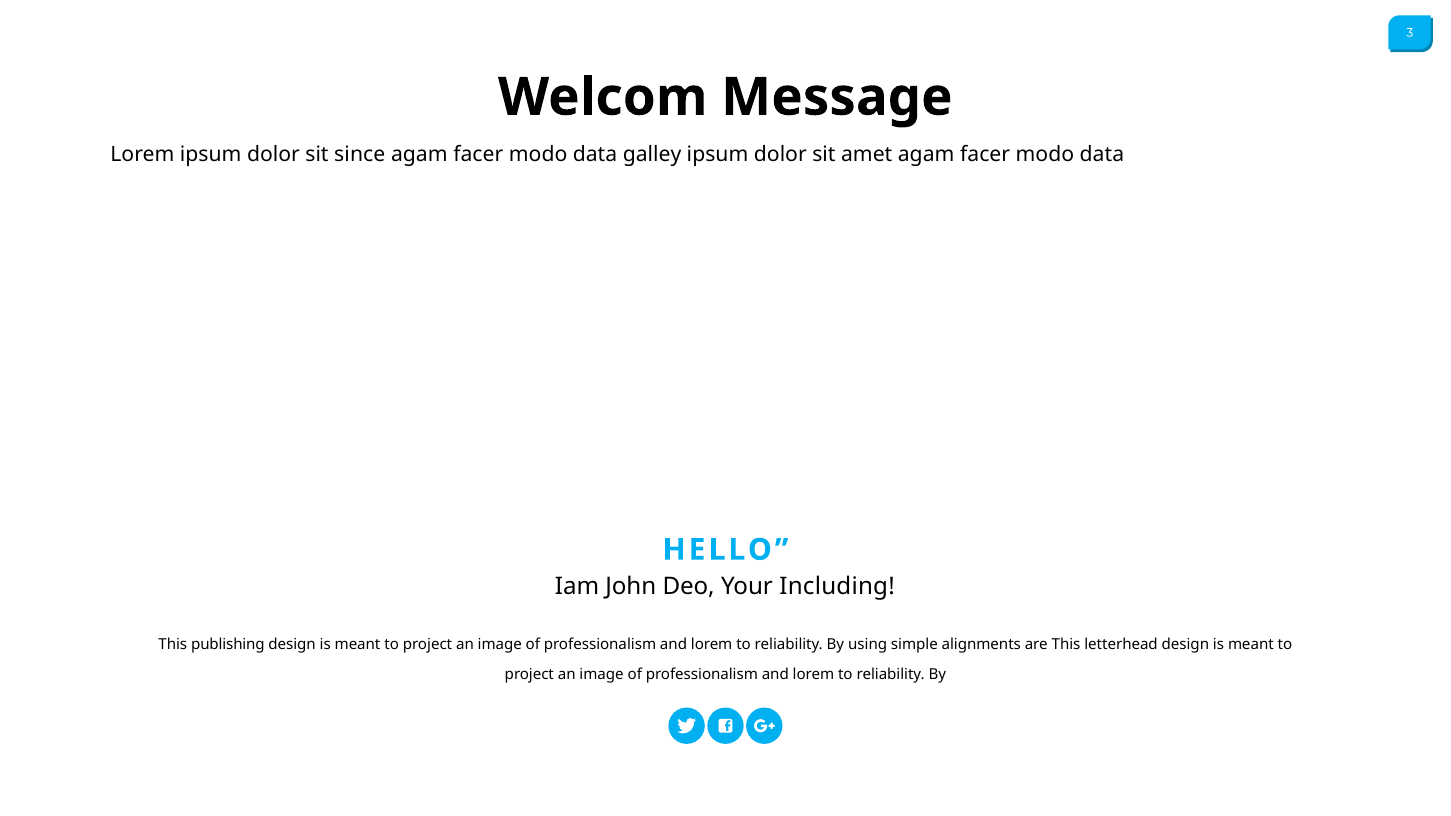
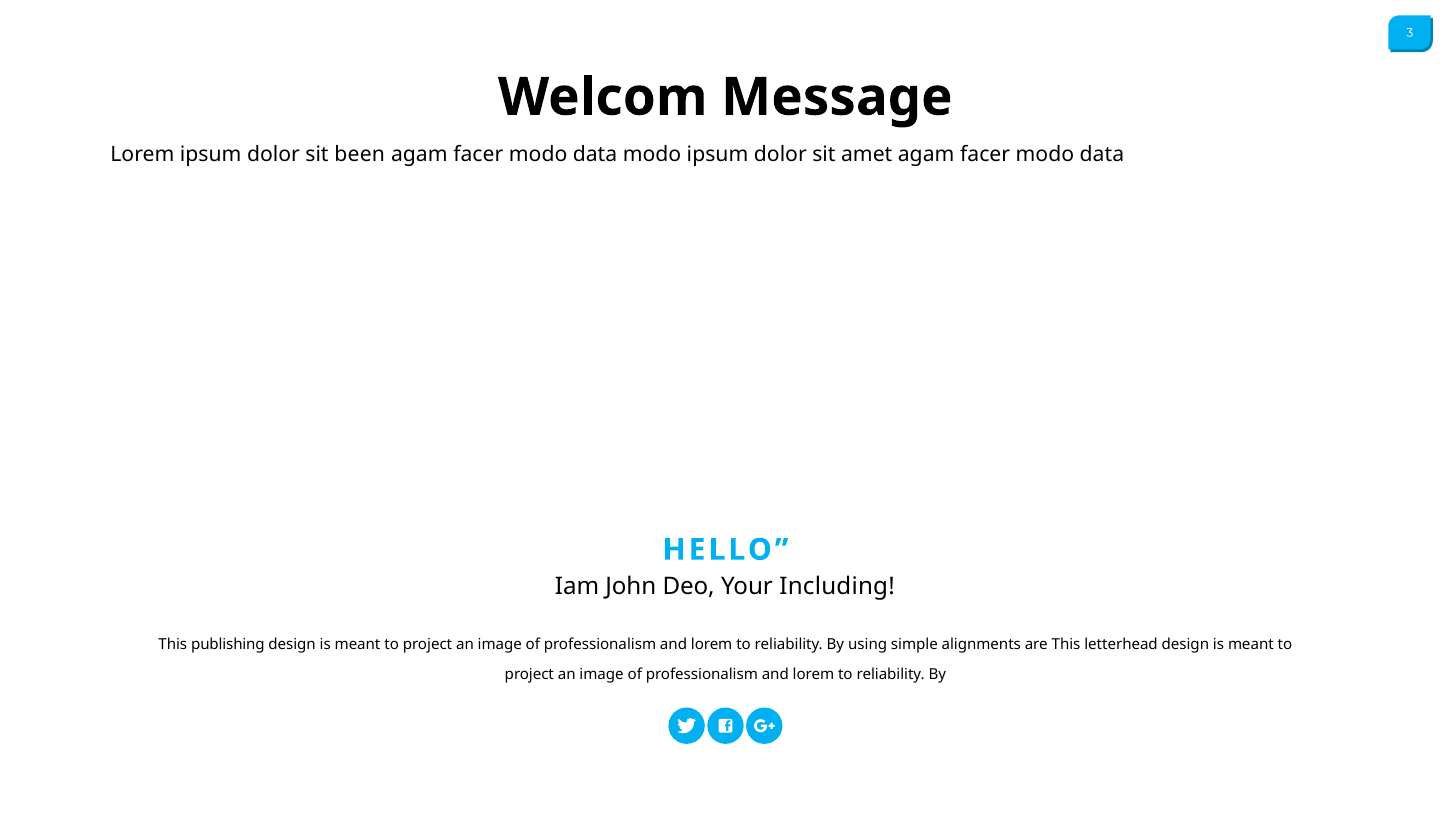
since: since -> been
data galley: galley -> modo
